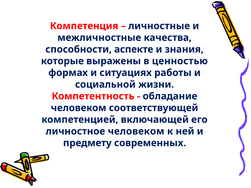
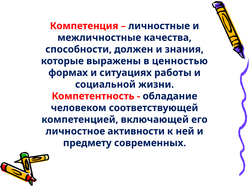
аспекте: аспекте -> должен
личностное человеком: человеком -> активности
